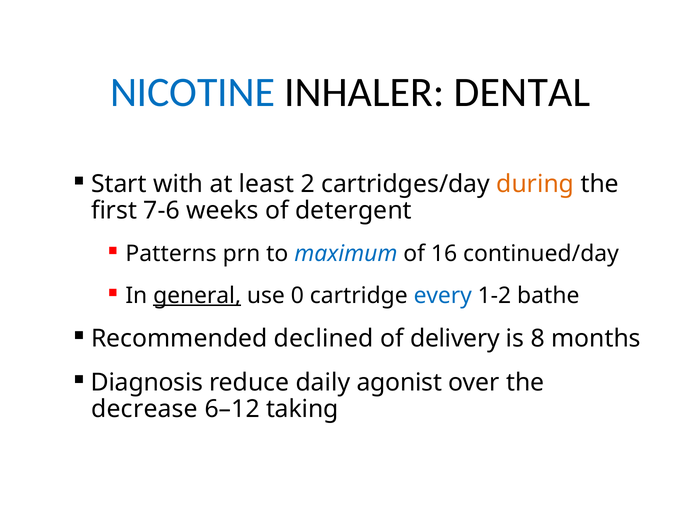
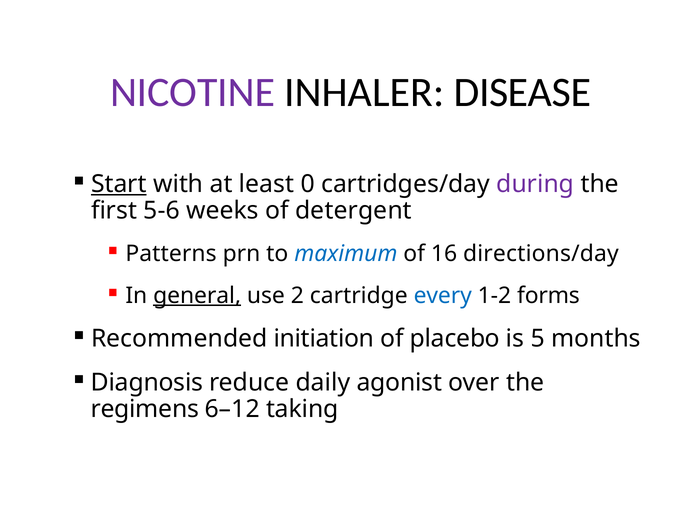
NICOTINE colour: blue -> purple
DENTAL: DENTAL -> DISEASE
Start underline: none -> present
2: 2 -> 0
during colour: orange -> purple
7-6: 7-6 -> 5-6
continued/day: continued/day -> directions/day
0: 0 -> 2
bathe: bathe -> forms
declined: declined -> initiation
delivery: delivery -> placebo
8: 8 -> 5
decrease: decrease -> regimens
